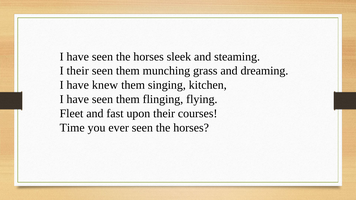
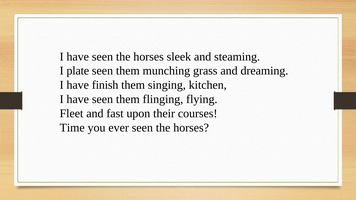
I their: their -> plate
knew: knew -> finish
